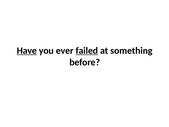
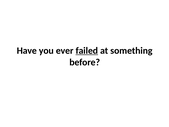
Have underline: present -> none
